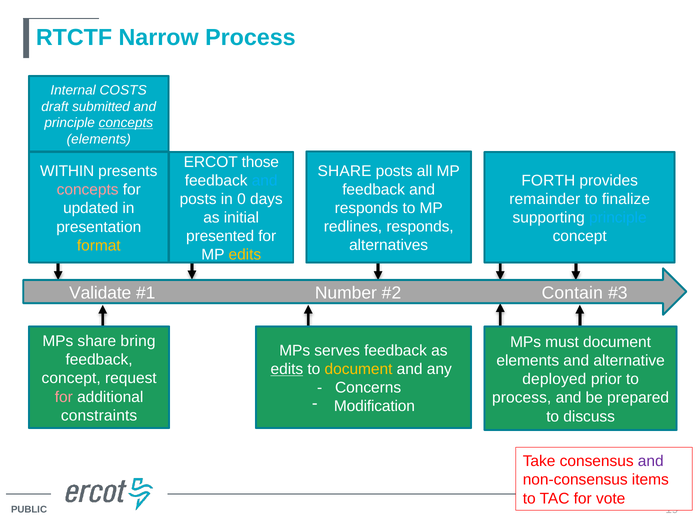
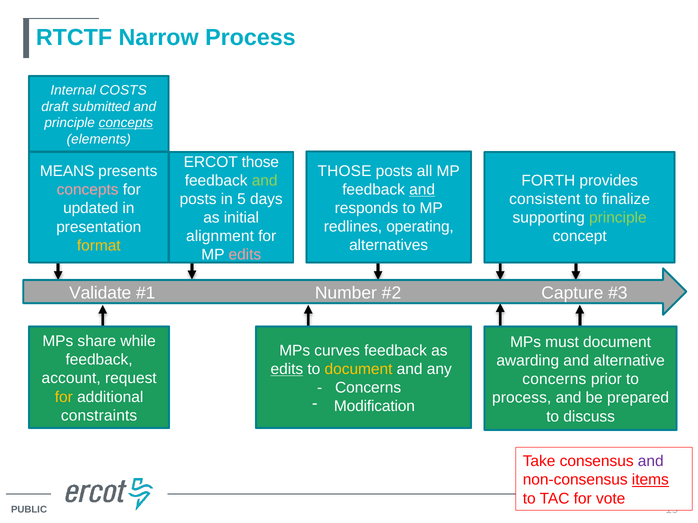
SHARE at (345, 171): SHARE -> THOSE
WITHIN: WITHIN -> MEANS
and at (265, 181) colour: light blue -> light green
and at (422, 190) underline: none -> present
0: 0 -> 5
remainder: remainder -> consistent
principle at (618, 218) colour: light blue -> light green
redlines responds: responds -> operating
presented: presented -> alignment
edits at (245, 255) colour: yellow -> pink
Contain: Contain -> Capture
bring: bring -> while
serves: serves -> curves
elements at (528, 361): elements -> awarding
concept at (71, 379): concept -> account
deployed at (554, 380): deployed -> concerns
for at (64, 397) colour: pink -> yellow
items underline: none -> present
